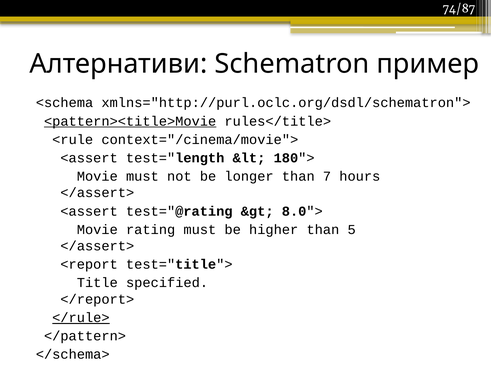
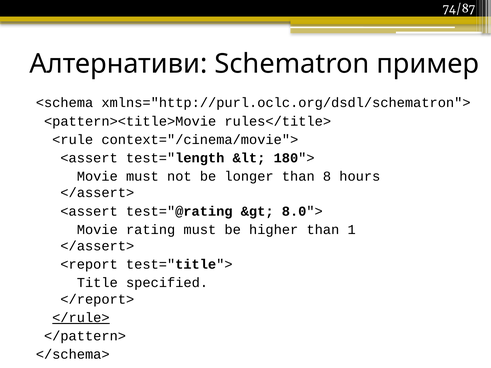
<pattern><title>Movie underline: present -> none
7: 7 -> 8
5: 5 -> 1
